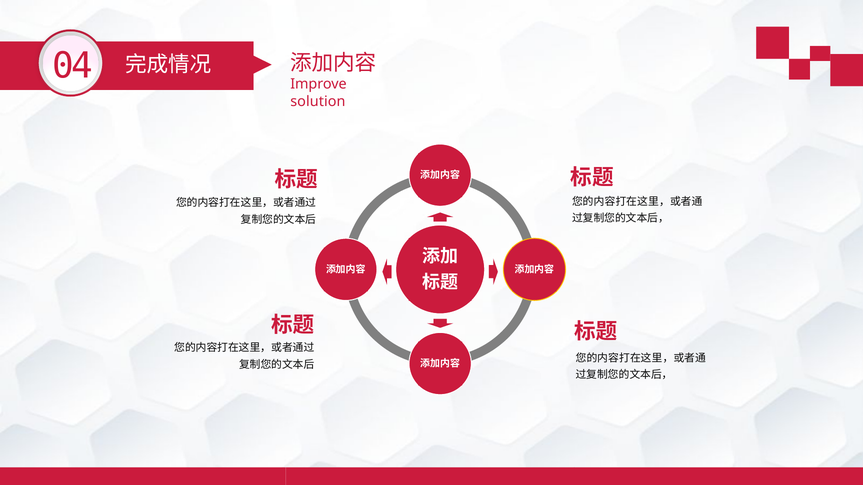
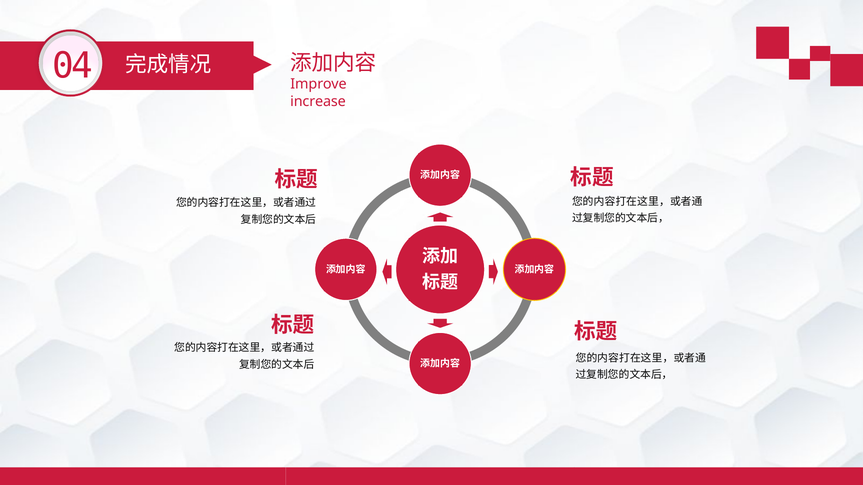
solution: solution -> increase
